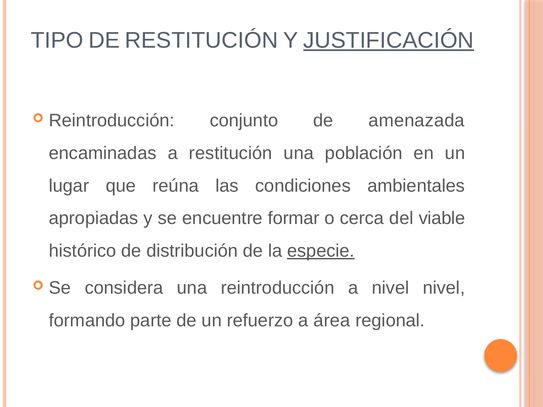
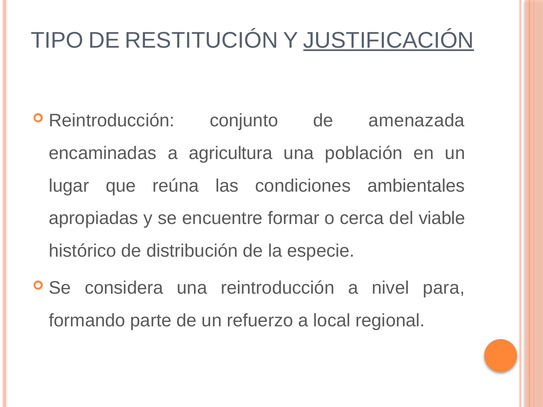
a restitución: restitución -> agricultura
especie underline: present -> none
nivel nivel: nivel -> para
área: área -> local
